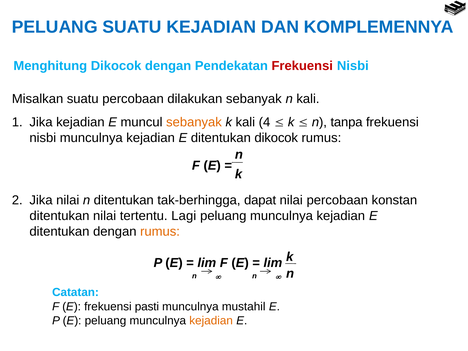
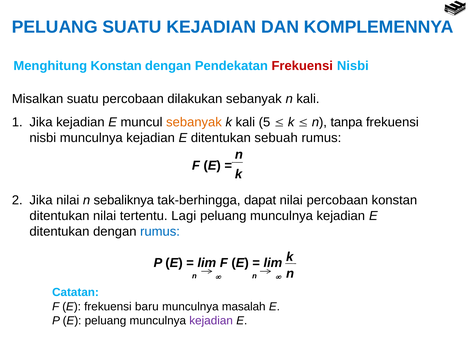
Menghitung Dikocok: Dikocok -> Konstan
4: 4 -> 5
ditentukan dikocok: dikocok -> sebuah
n ditentukan: ditentukan -> sebaliknya
rumus at (160, 231) colour: orange -> blue
pasti: pasti -> baru
mustahil: mustahil -> masalah
kejadian at (211, 321) colour: orange -> purple
